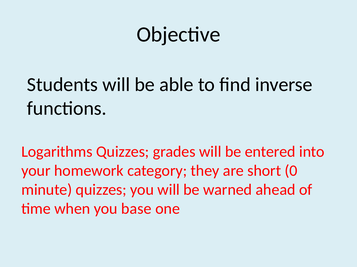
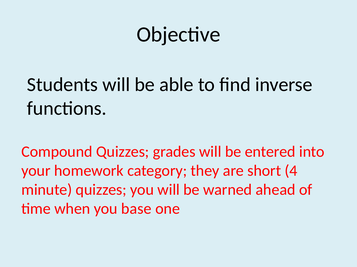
Logarithms: Logarithms -> Compound
0: 0 -> 4
